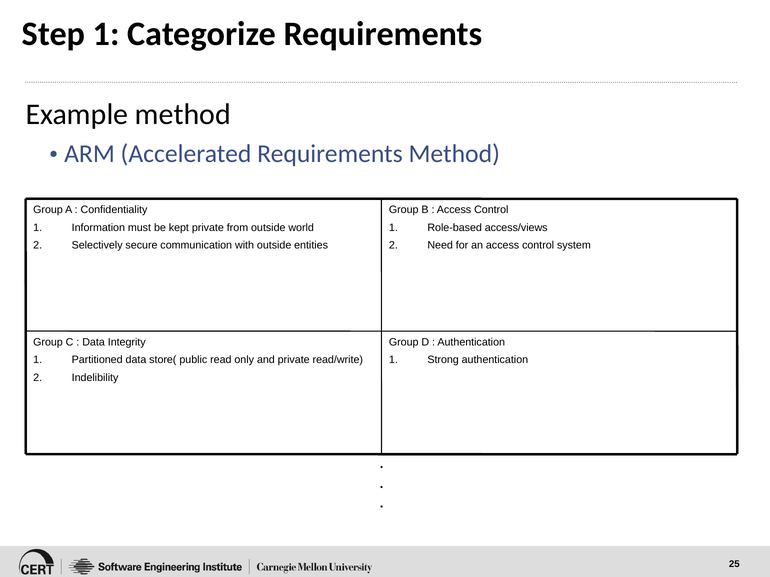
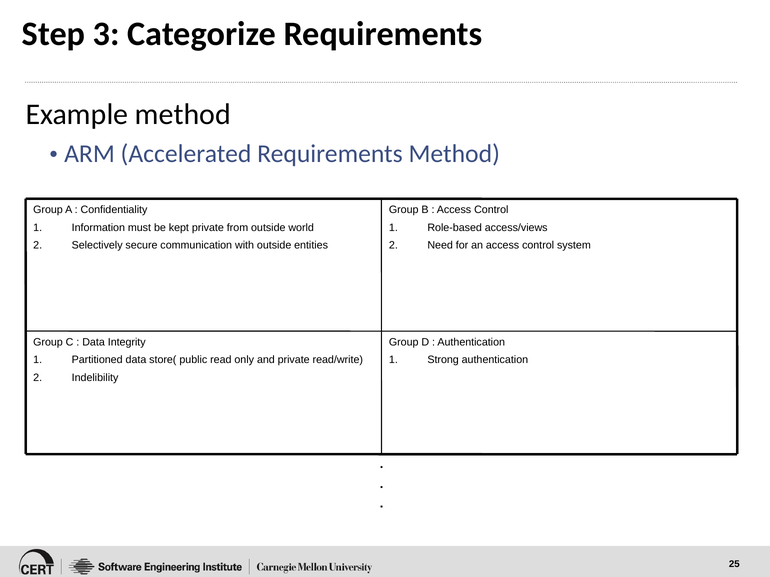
Step 1: 1 -> 3
